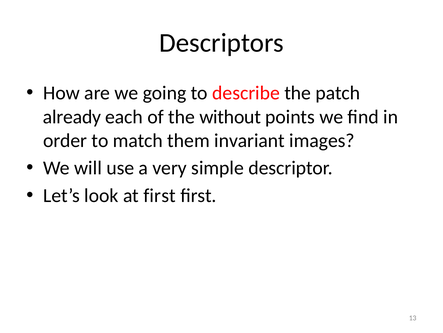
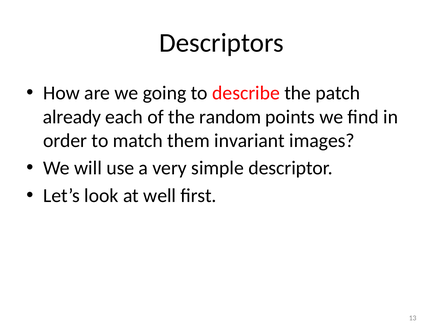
without: without -> random
at first: first -> well
